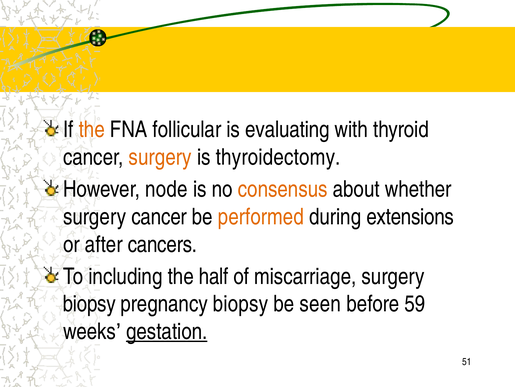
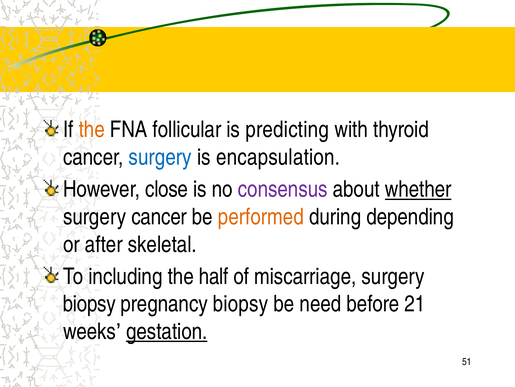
evaluating: evaluating -> predicting
surgery at (160, 157) colour: orange -> blue
thyroidectomy: thyroidectomy -> encapsulation
node: node -> close
consensus colour: orange -> purple
whether underline: none -> present
extensions: extensions -> depending
cancers: cancers -> skeletal
seen: seen -> need
59: 59 -> 21
